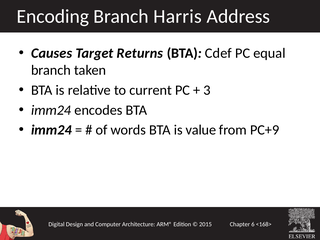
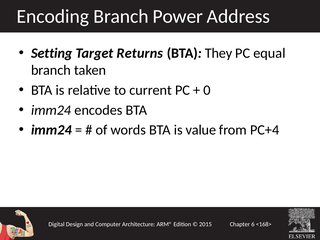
Harris: Harris -> Power
Causes: Causes -> Setting
Cdef: Cdef -> They
3: 3 -> 0
PC+9: PC+9 -> PC+4
